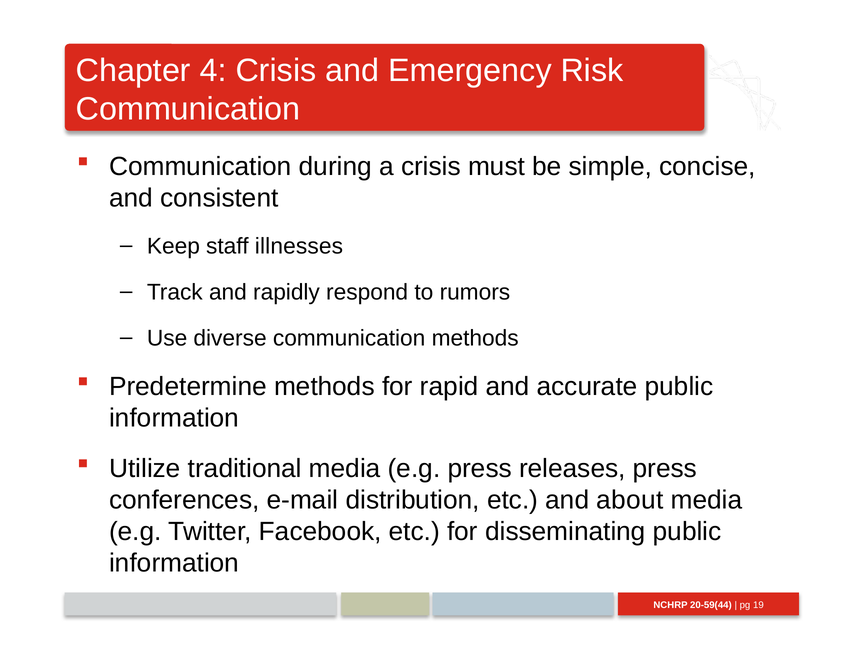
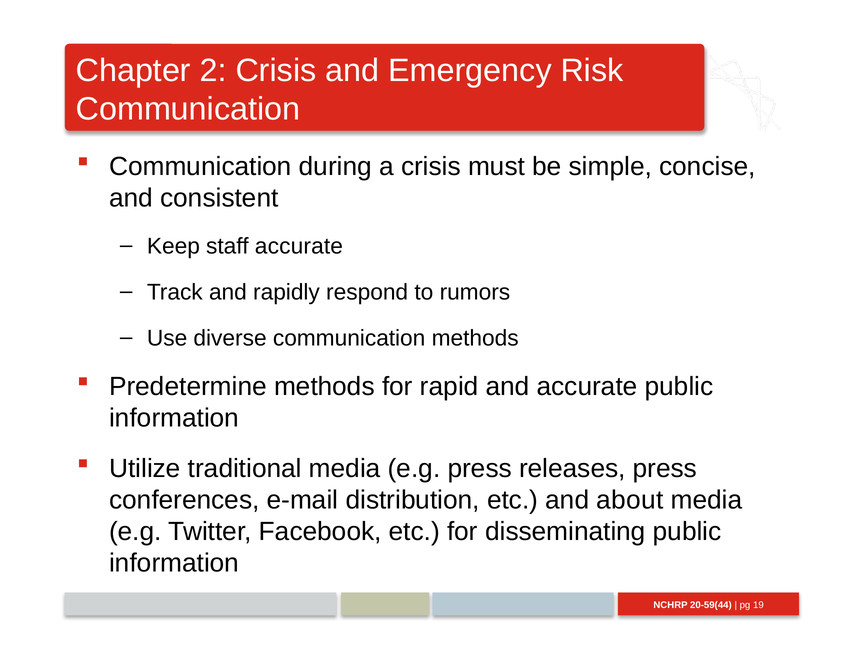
4: 4 -> 2
staff illnesses: illnesses -> accurate
